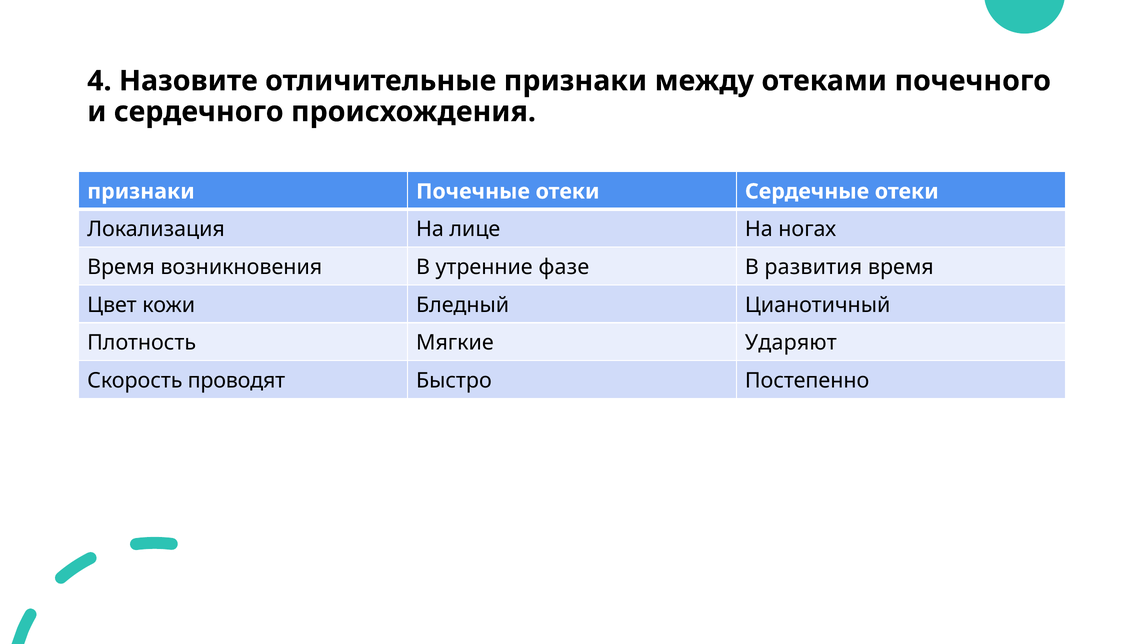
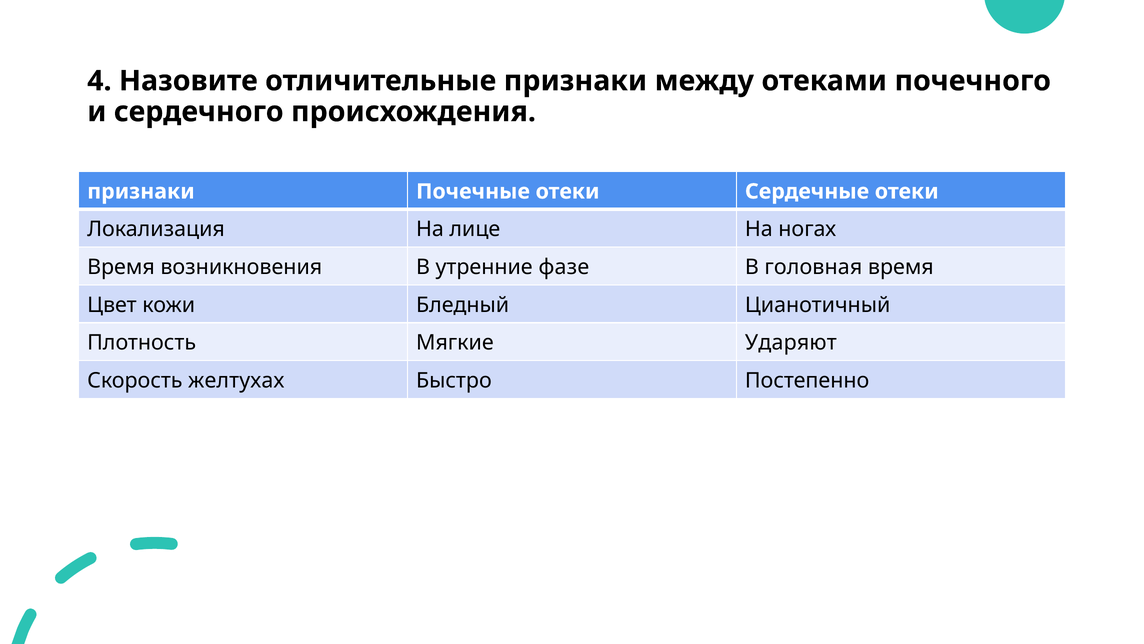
развития: развития -> головная
проводят: проводят -> желтухах
